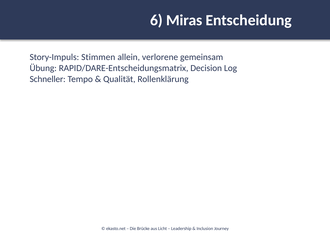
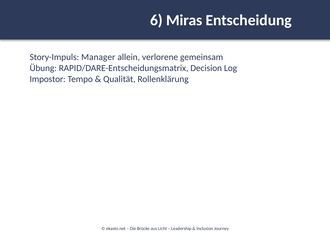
Stimmen: Stimmen -> Manager
Schneller: Schneller -> Impostor
